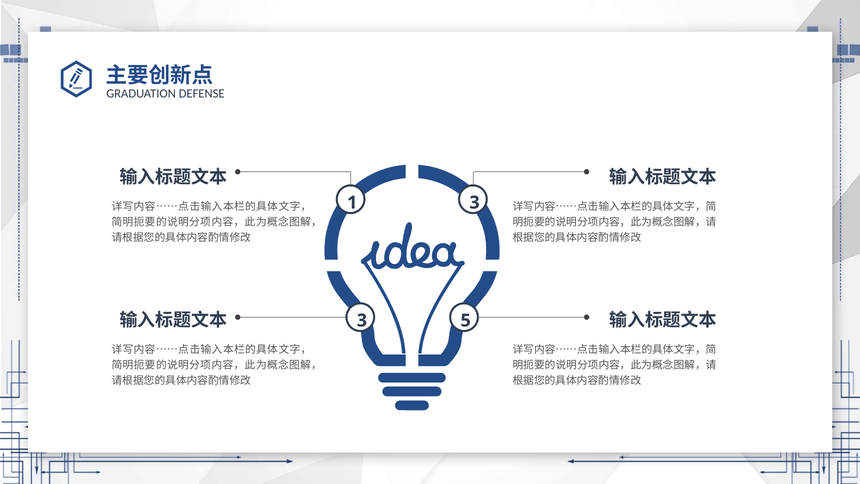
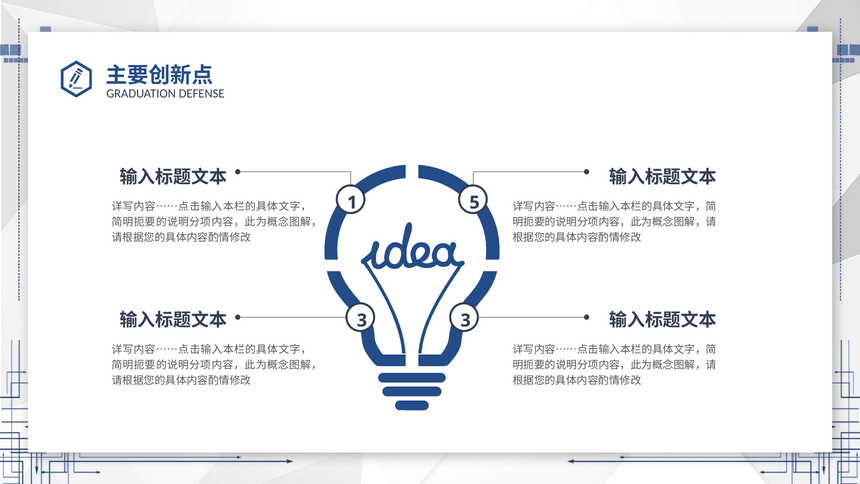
1 3: 3 -> 5
3 5: 5 -> 3
